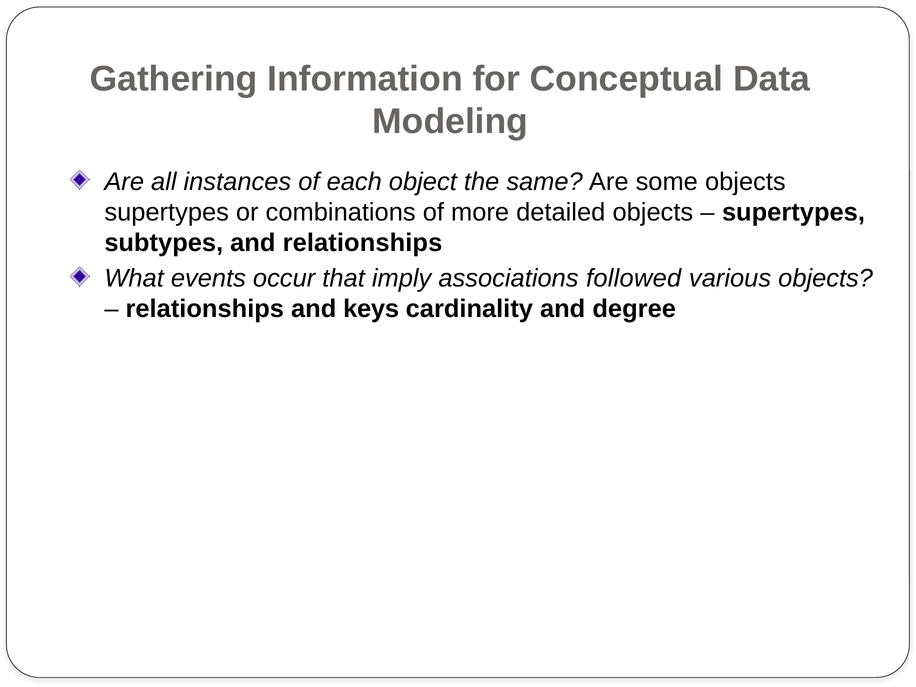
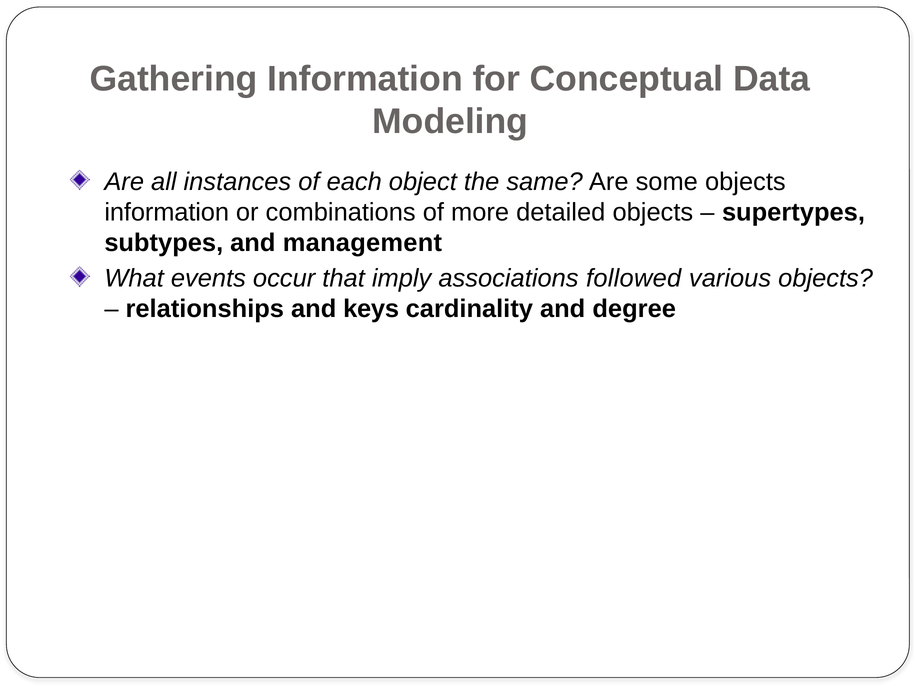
supertypes at (167, 212): supertypes -> information
and relationships: relationships -> management
